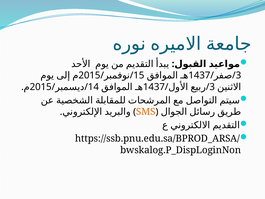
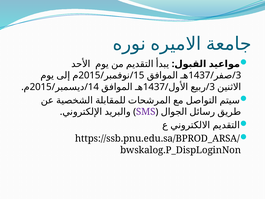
SMS colour: orange -> purple
